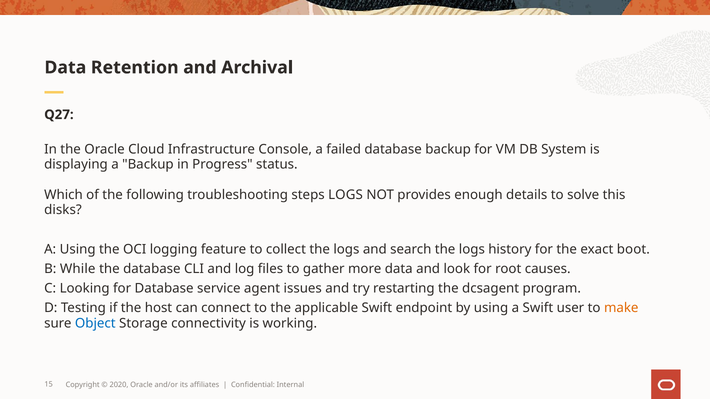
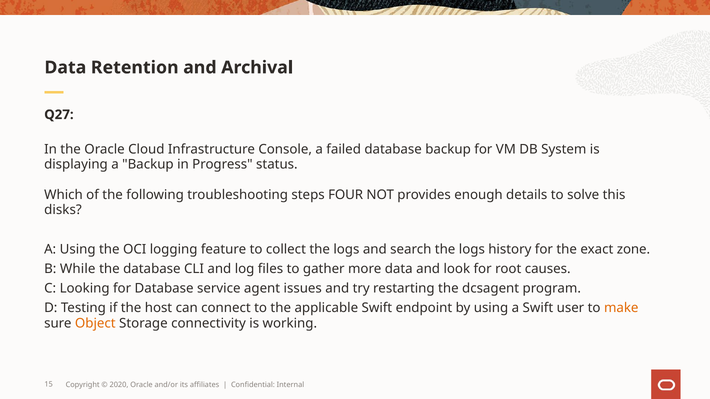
steps LOGS: LOGS -> FOUR
boot: boot -> zone
Object colour: blue -> orange
